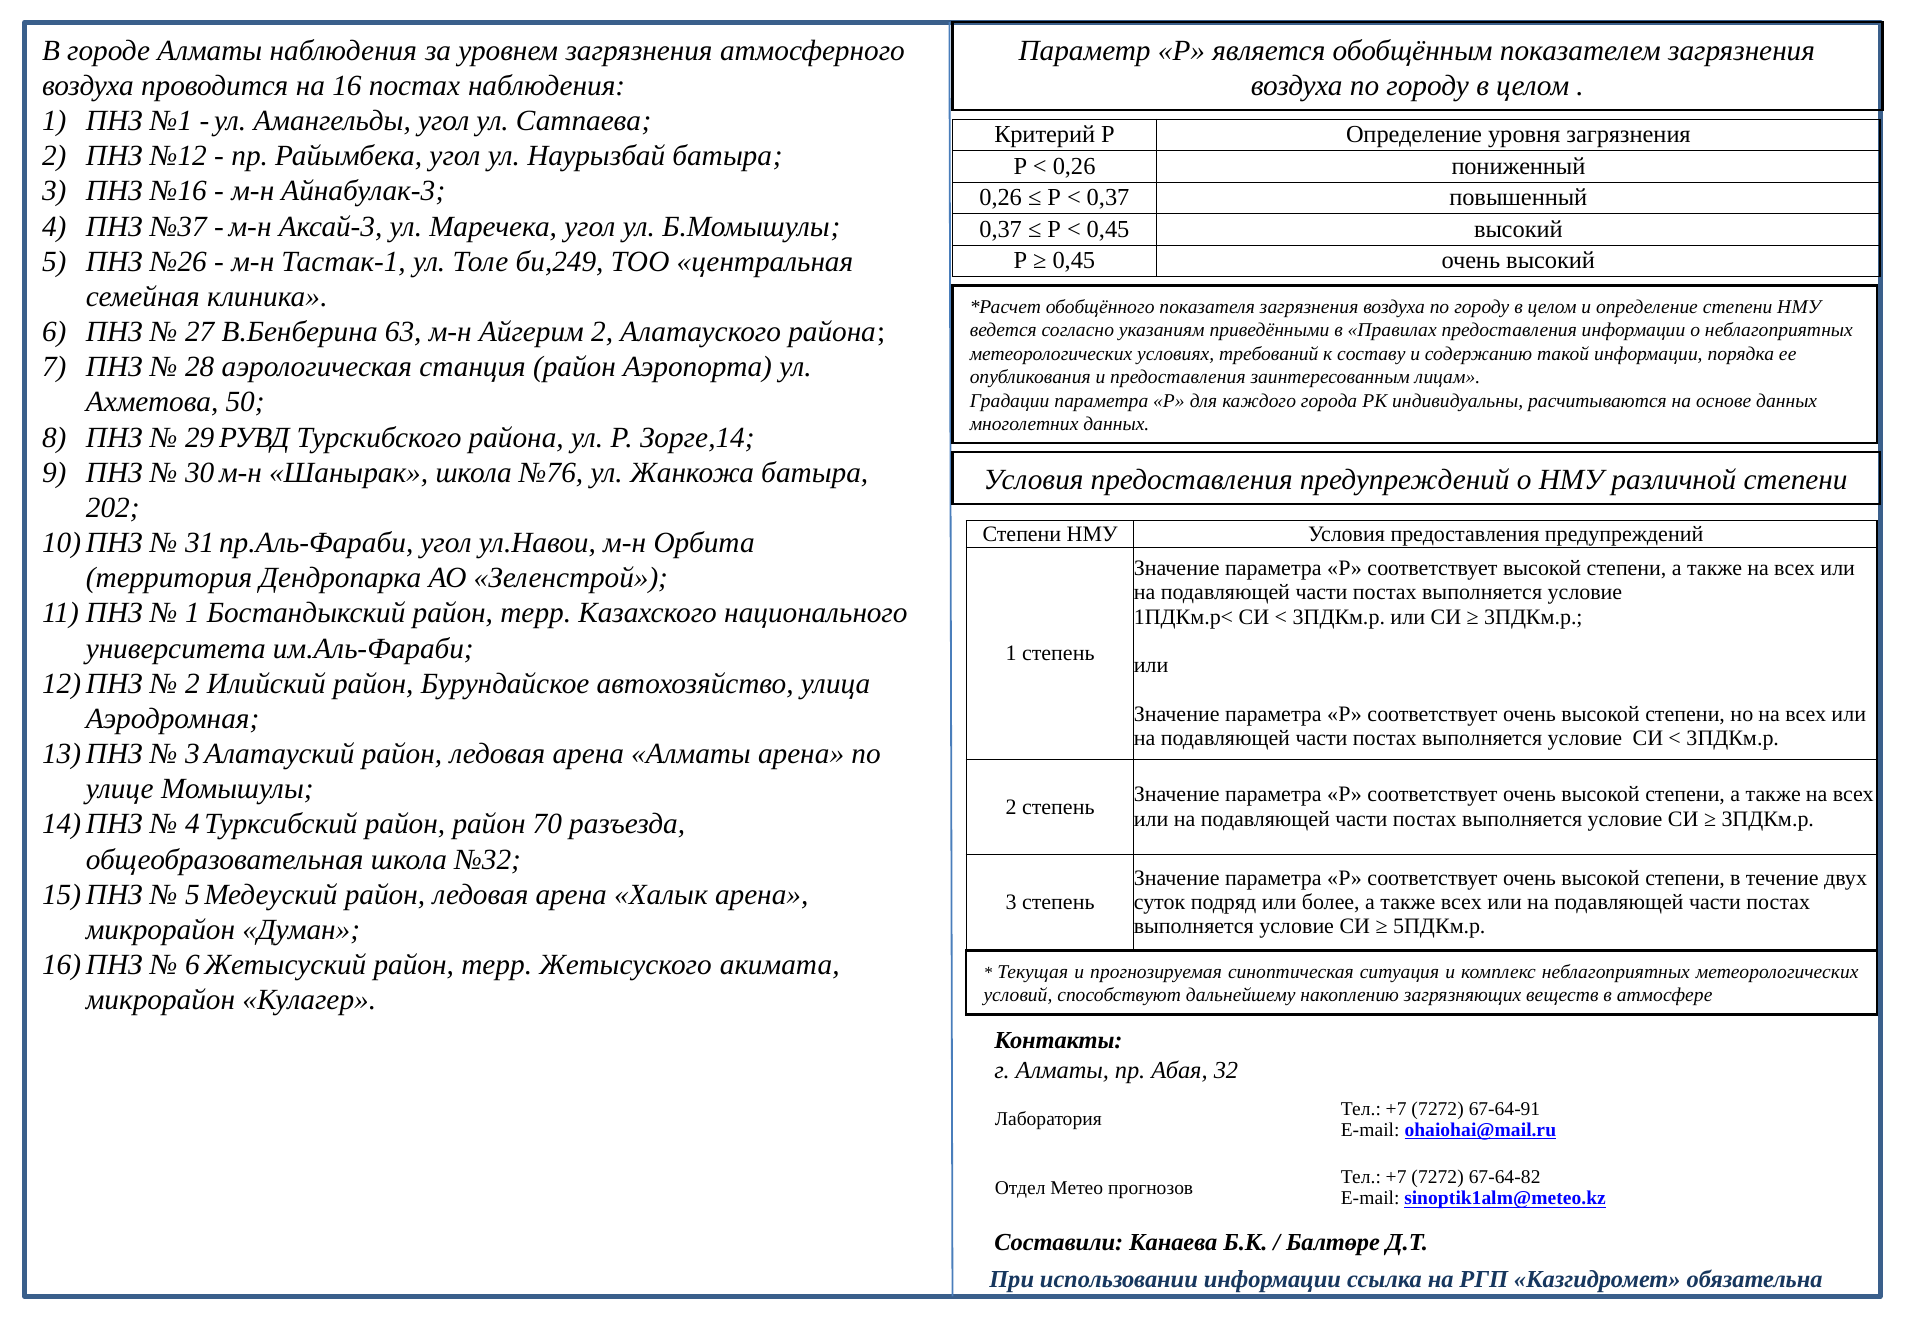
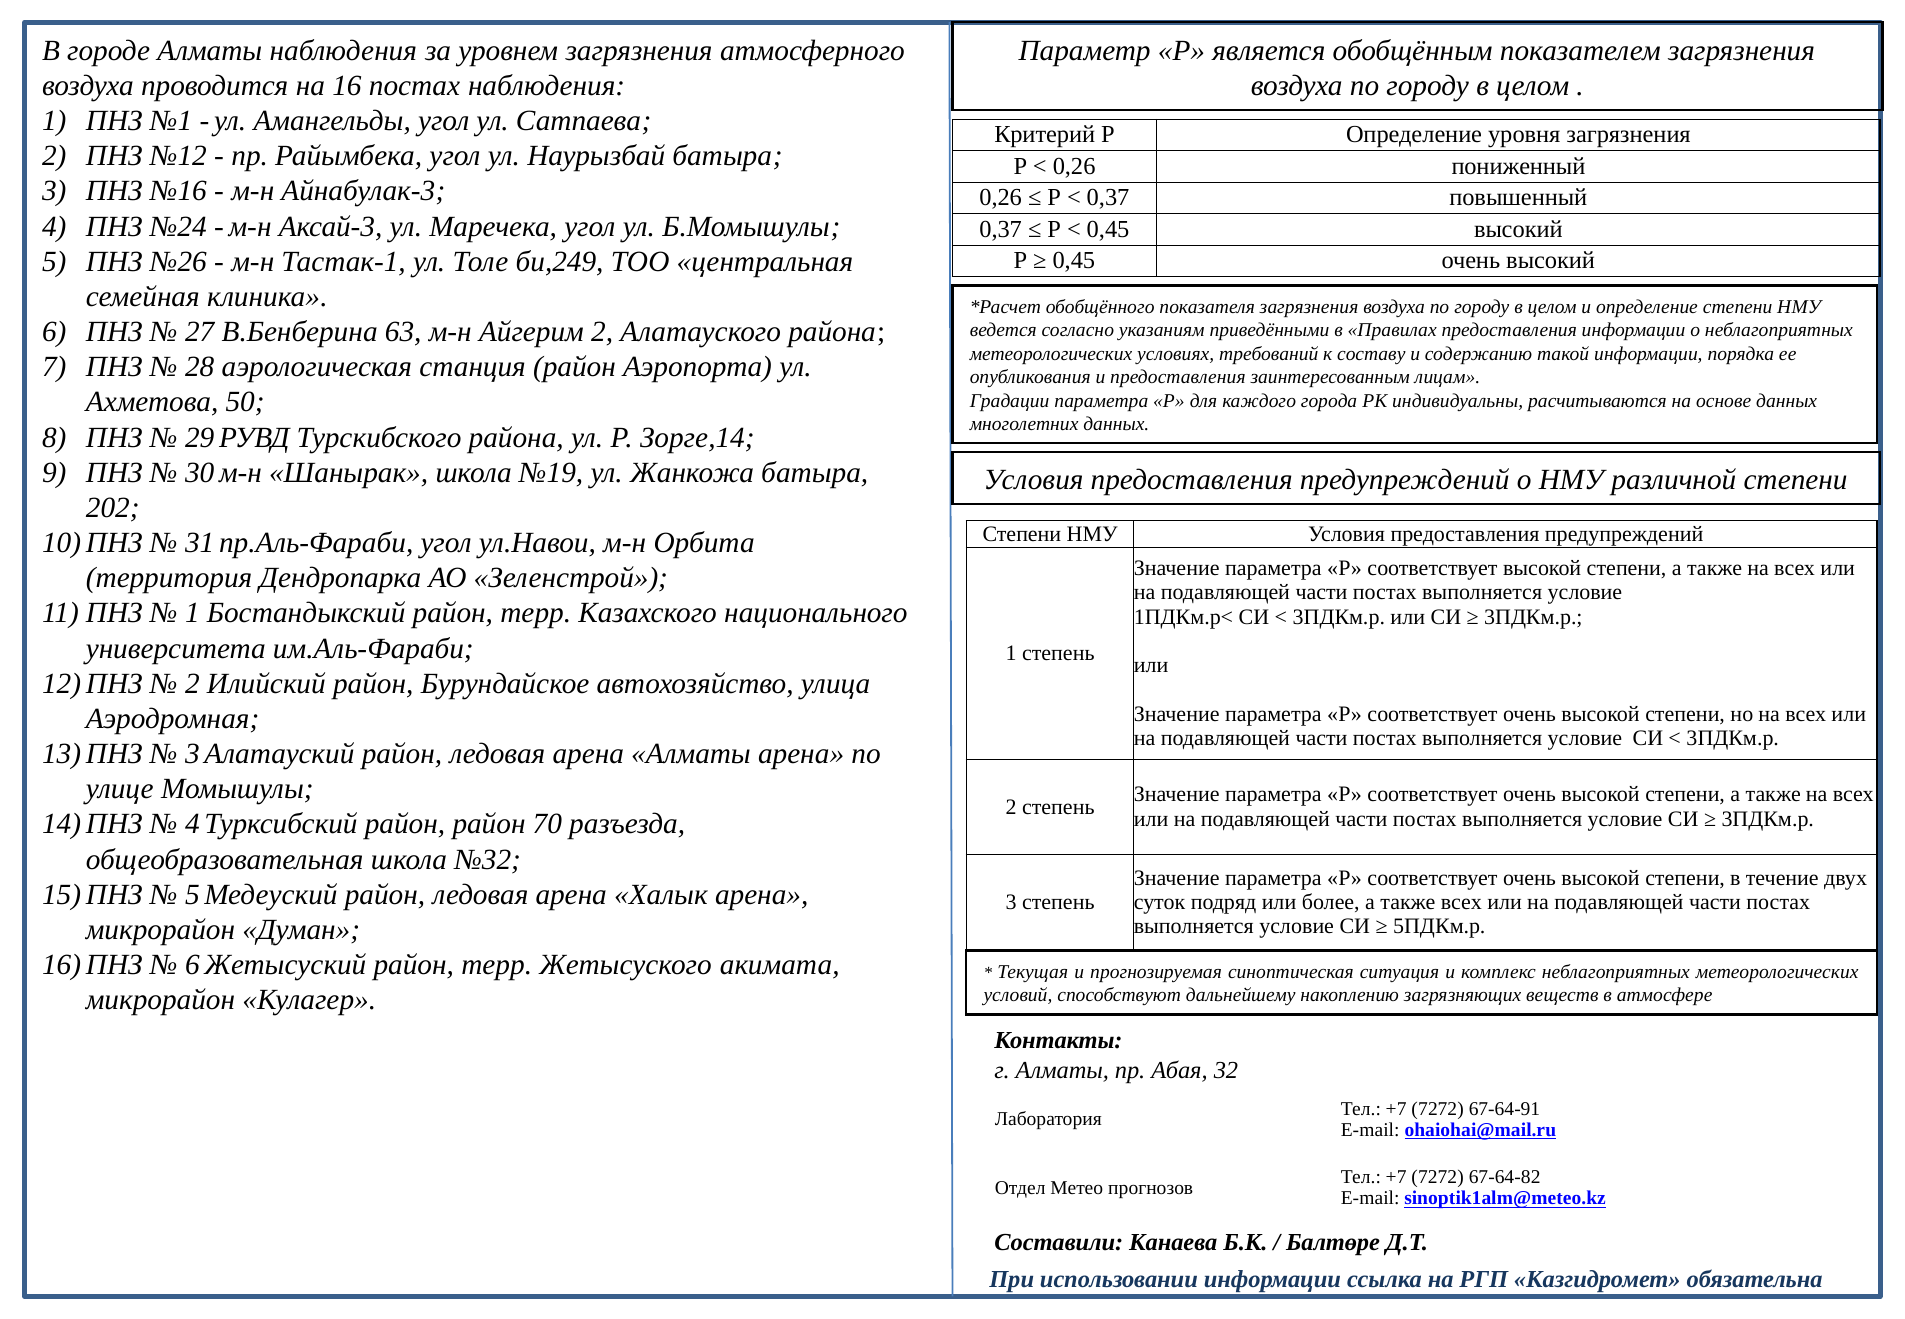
№37: №37 -> №24
№76: №76 -> №19
